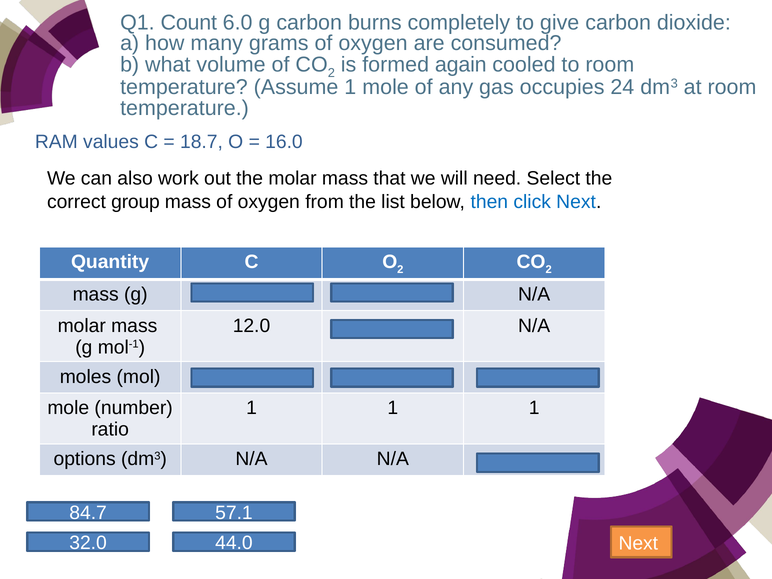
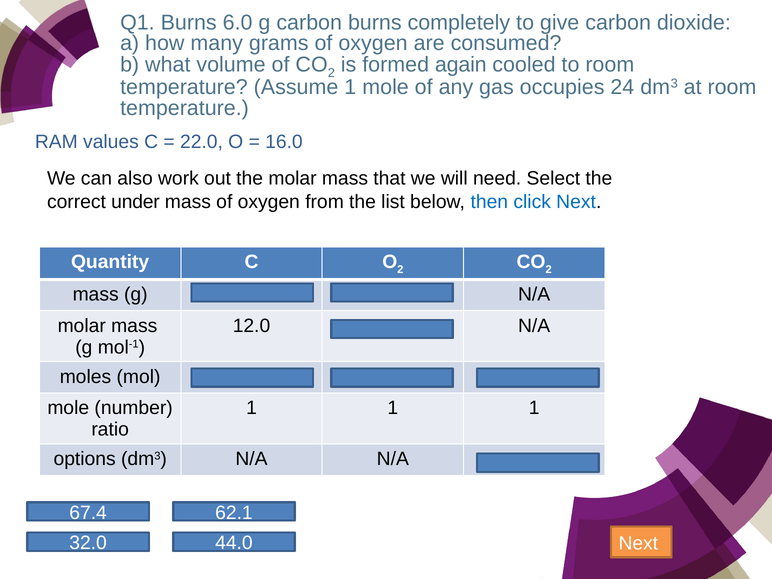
Q1 Count: Count -> Burns
18.7: 18.7 -> 22.0
group: group -> under
84.7: 84.7 -> 67.4
57.1: 57.1 -> 62.1
